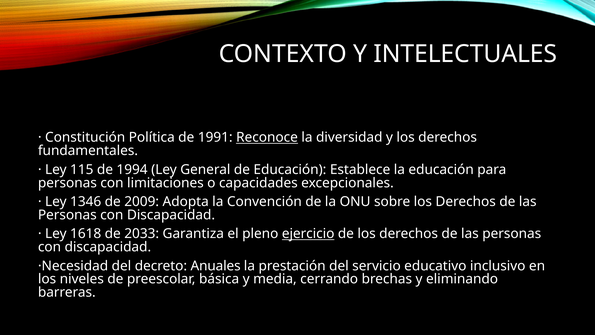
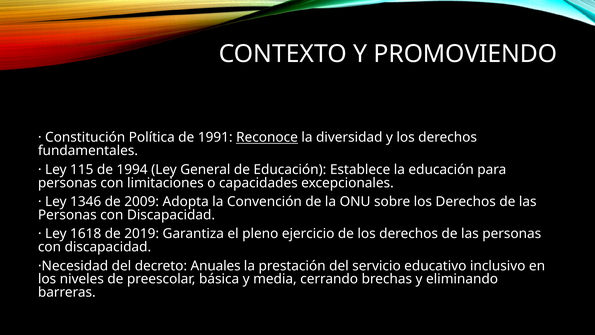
INTELECTUALES: INTELECTUALES -> PROMOVIENDO
2033: 2033 -> 2019
ejercicio underline: present -> none
